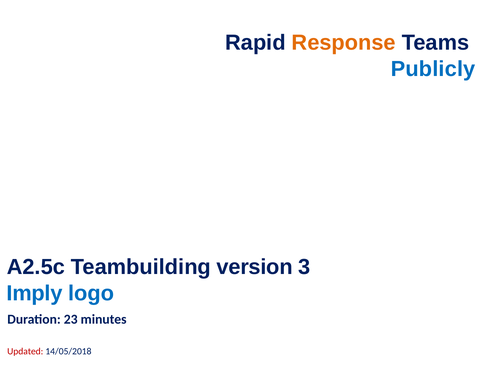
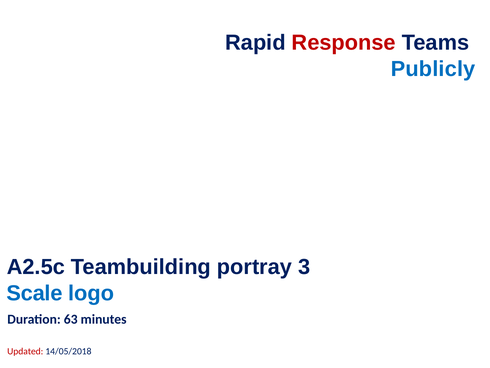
Response colour: orange -> red
version: version -> portray
Imply: Imply -> Scale
23: 23 -> 63
